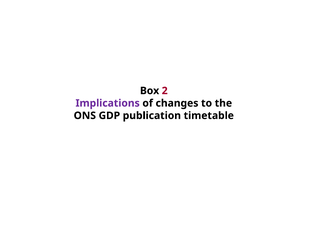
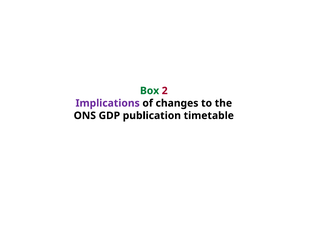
Box colour: black -> green
